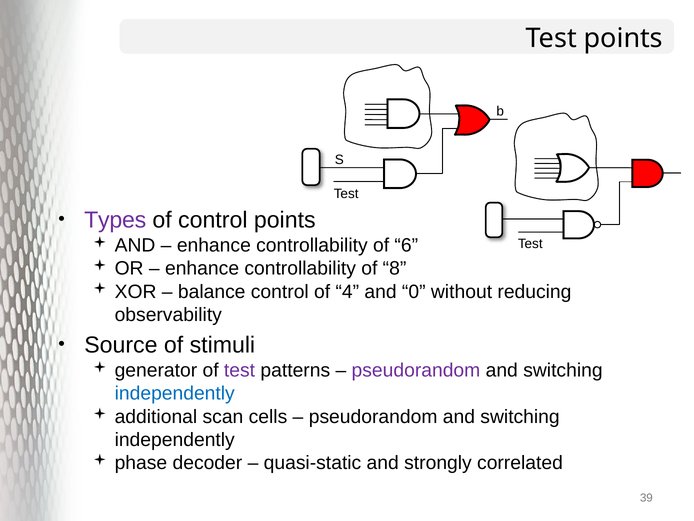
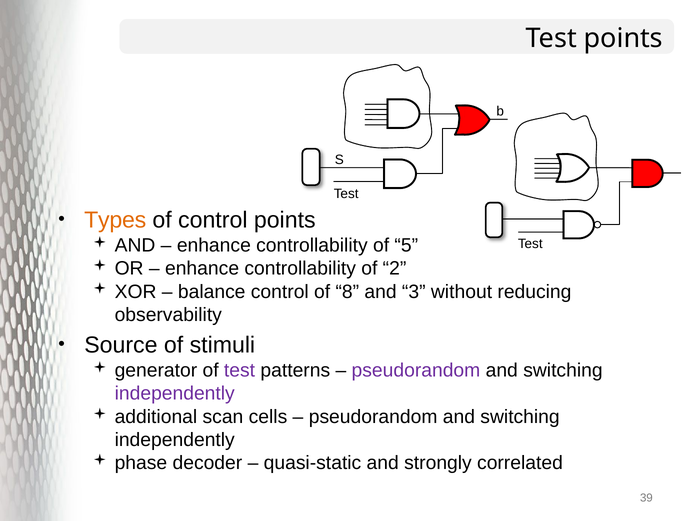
Types colour: purple -> orange
6: 6 -> 5
8: 8 -> 2
4: 4 -> 8
0: 0 -> 3
independently at (175, 393) colour: blue -> purple
